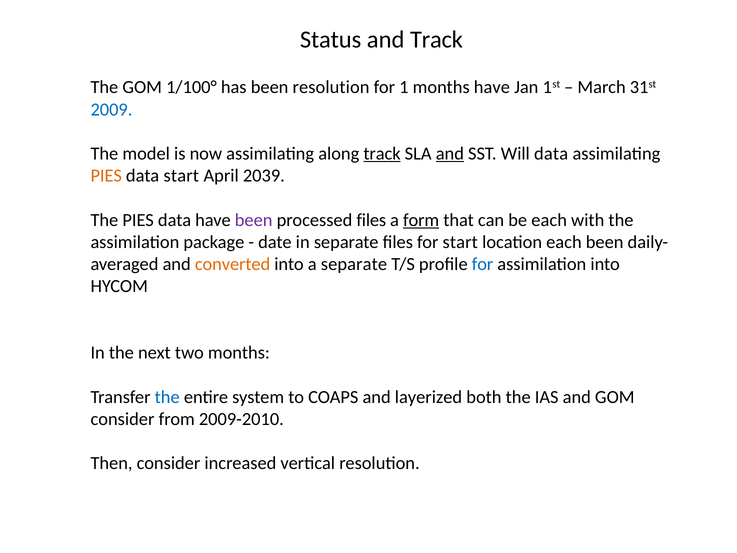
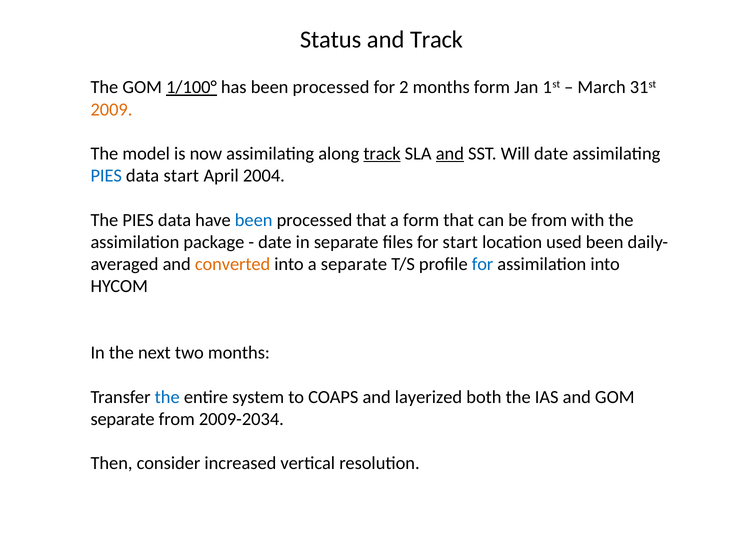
1/100° underline: none -> present
has been resolution: resolution -> processed
1: 1 -> 2
months have: have -> form
2009 colour: blue -> orange
Will data: data -> date
PIES at (106, 176) colour: orange -> blue
2039: 2039 -> 2004
been at (254, 220) colour: purple -> blue
processed files: files -> that
form at (421, 220) underline: present -> none
be each: each -> from
location each: each -> used
consider at (122, 419): consider -> separate
2009-2010: 2009-2010 -> 2009-2034
